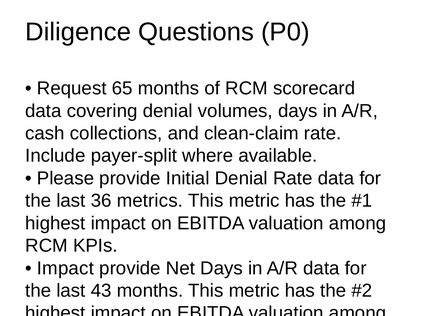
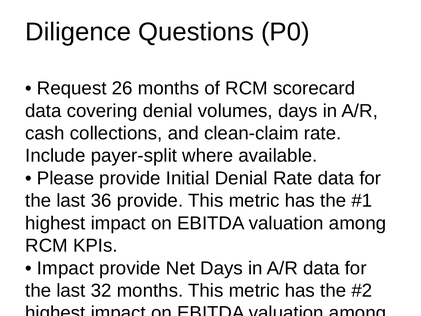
65: 65 -> 26
36 metrics: metrics -> provide
43: 43 -> 32
